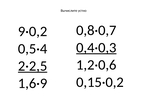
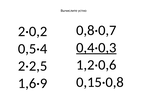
9·0,2: 9·0,2 -> 2·0,2
2·2,5 underline: present -> none
0,15·0,2: 0,15·0,2 -> 0,15·0,8
